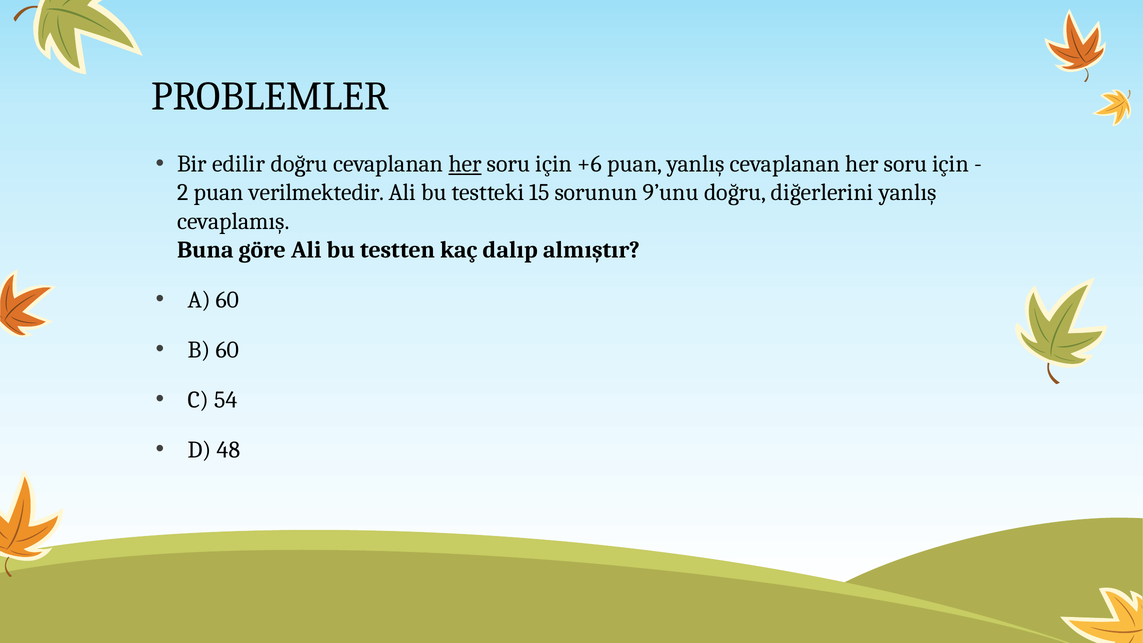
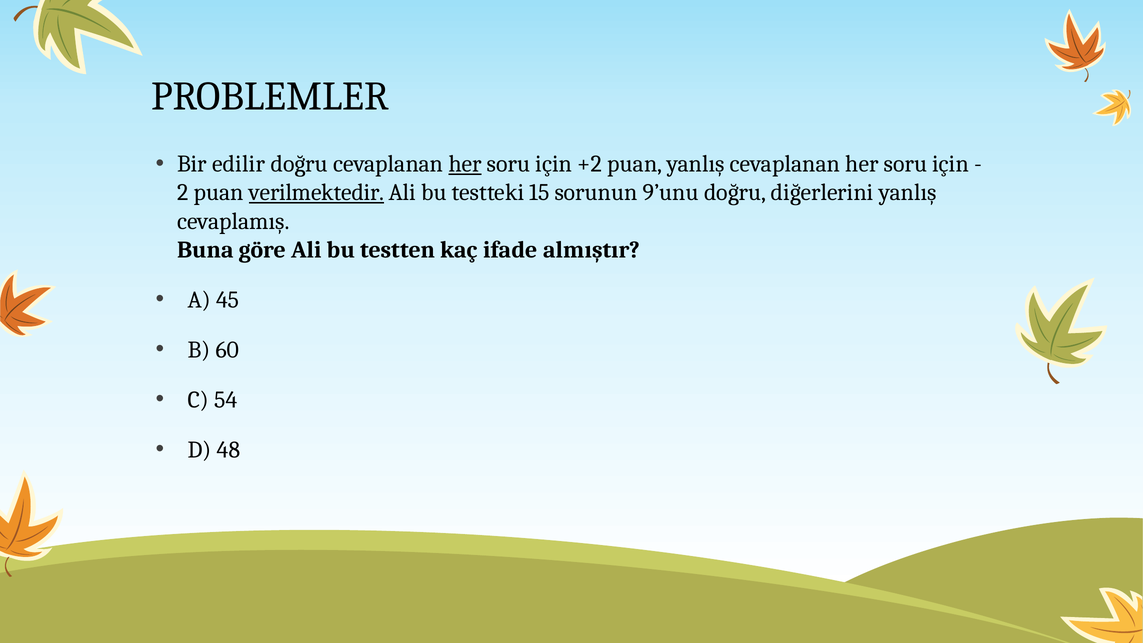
+6: +6 -> +2
verilmektedir underline: none -> present
dalıp: dalıp -> ifade
A 60: 60 -> 45
